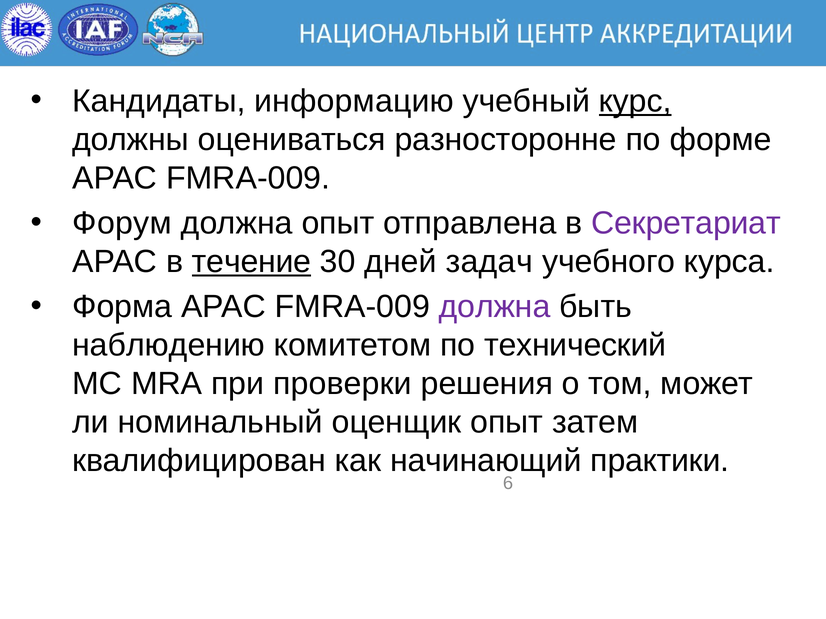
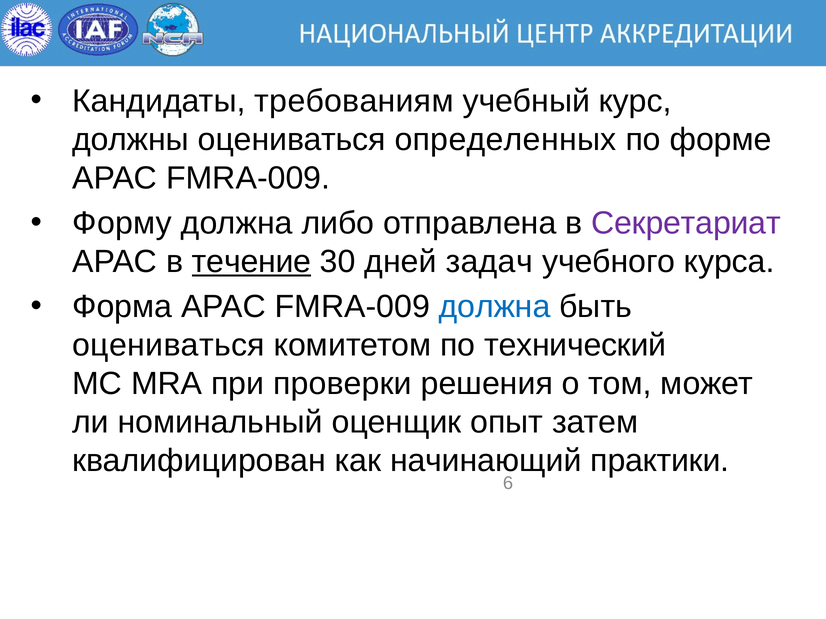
информацию: информацию -> требованиям
курс underline: present -> none
разносторонне: разносторонне -> определенных
Форум: Форум -> Форму
должна опыт: опыт -> либо
должна at (495, 307) colour: purple -> blue
наблюдению at (169, 346): наблюдению -> оцениваться
